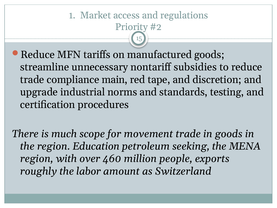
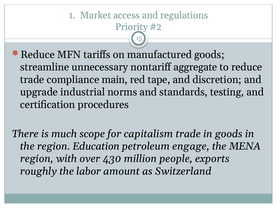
subsidies: subsidies -> aggregate
movement: movement -> capitalism
seeking: seeking -> engage
460: 460 -> 430
